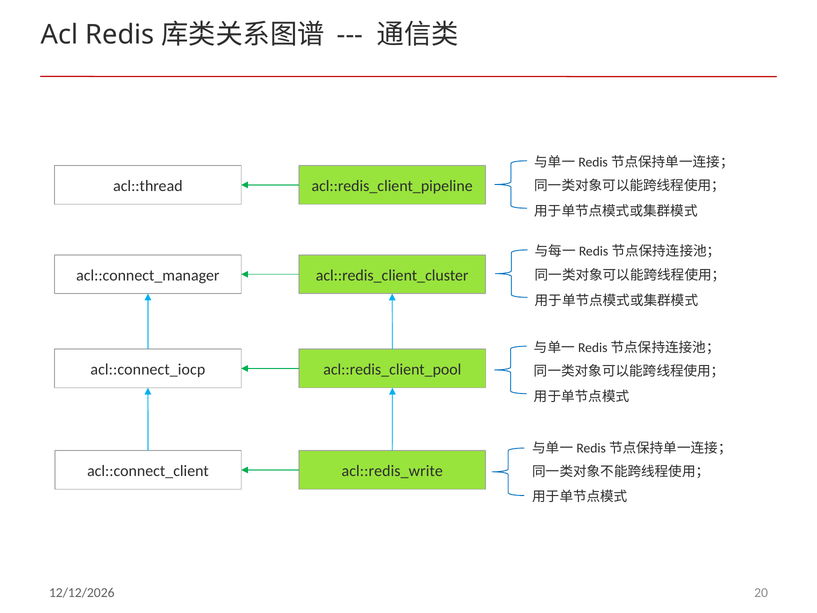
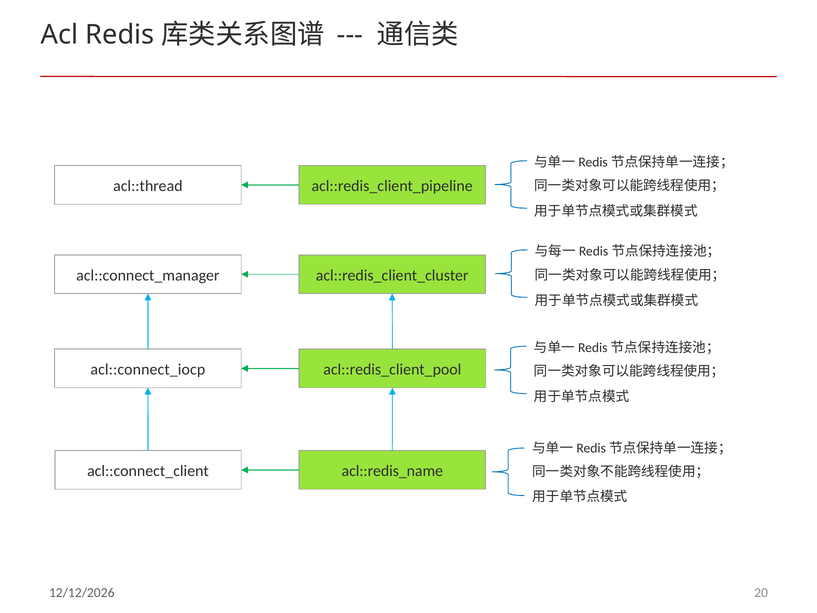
acl::redis_write: acl::redis_write -> acl::redis_name
